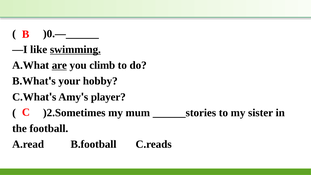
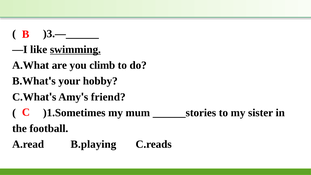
)0.—______: )0.—______ -> )3.—______
are underline: present -> none
player: player -> friend
)2.Sometimes: )2.Sometimes -> )1.Sometimes
B.football: B.football -> B.playing
